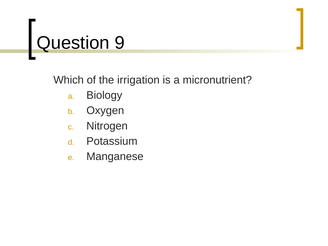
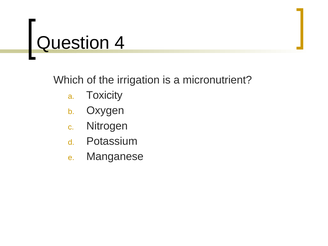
9: 9 -> 4
Biology: Biology -> Toxicity
